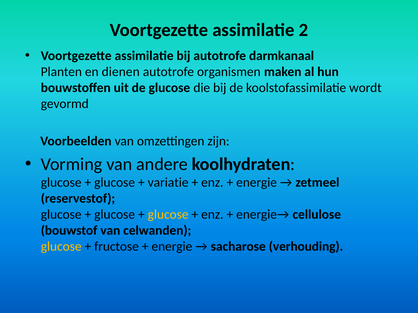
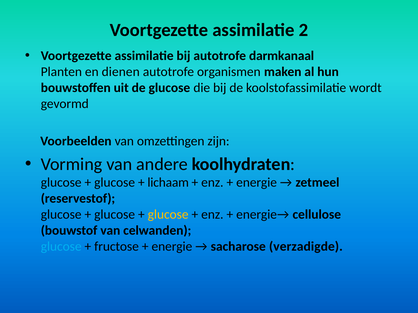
variatie: variatie -> lichaam
glucose at (61, 247) colour: yellow -> light blue
verhouding: verhouding -> verzadigde
